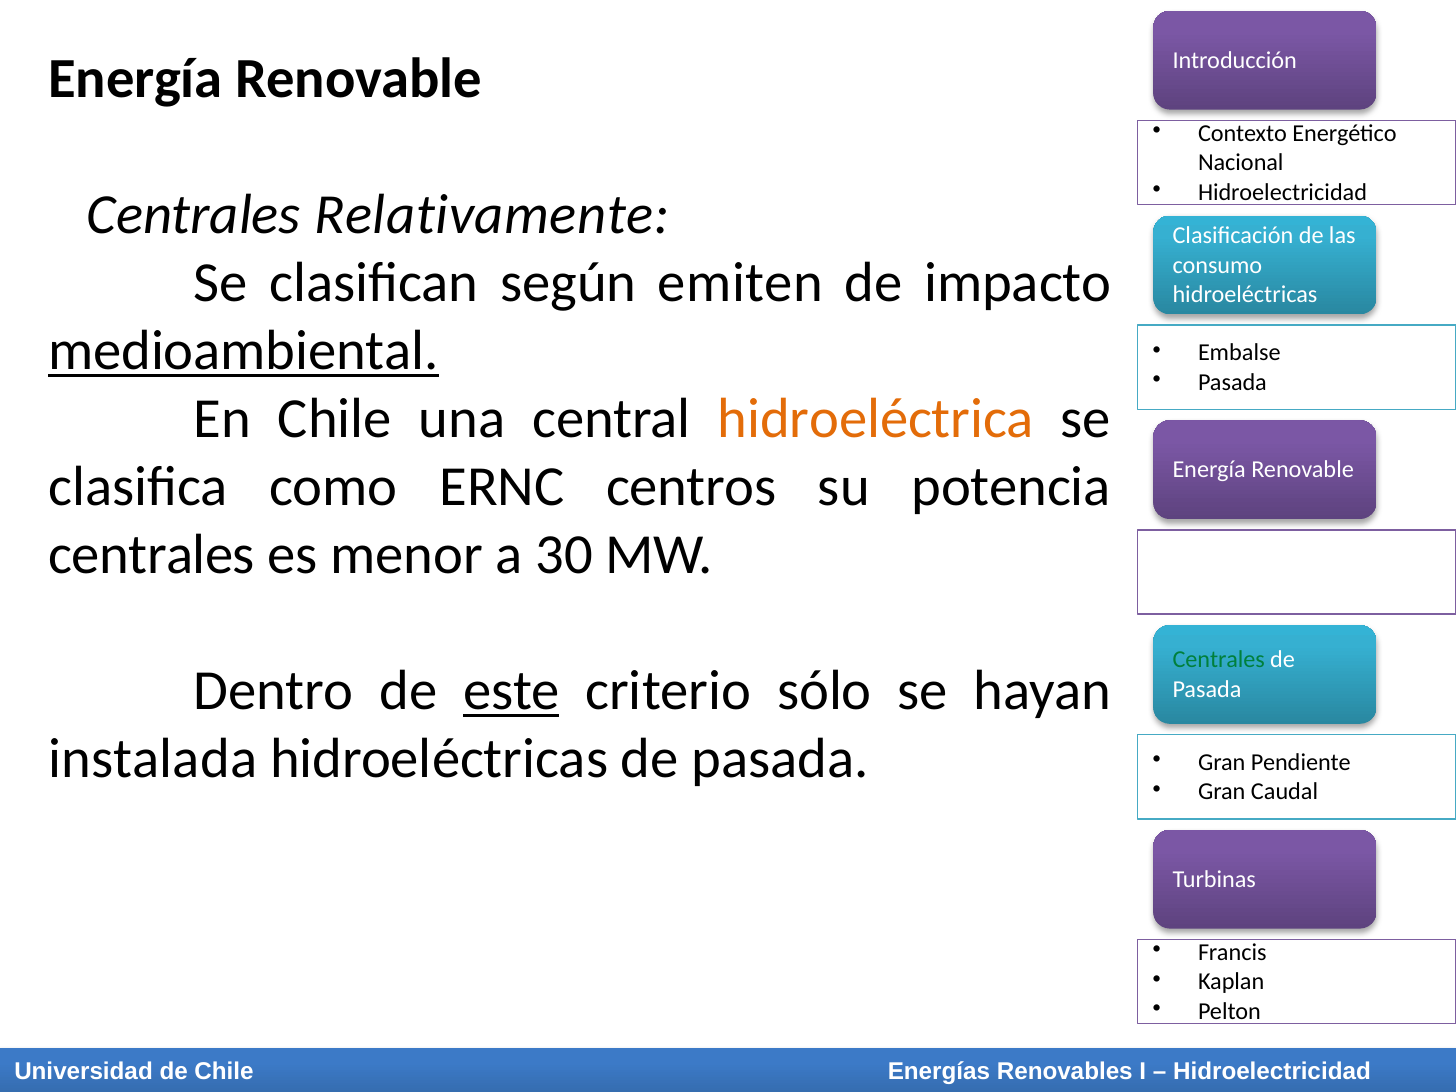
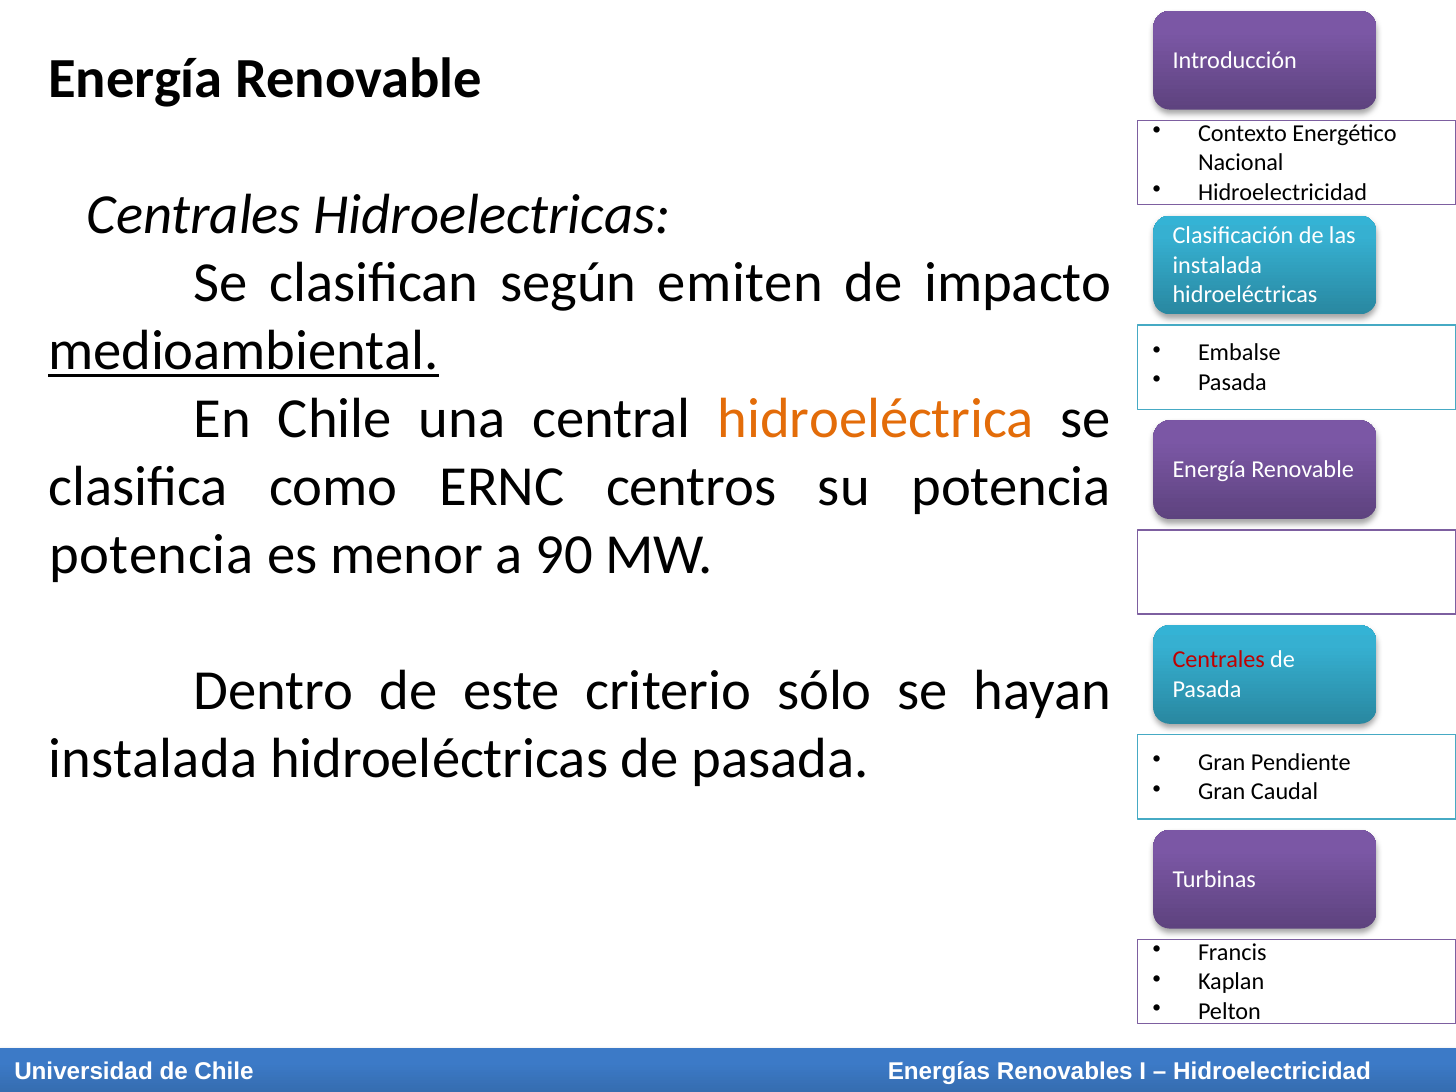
Relativamente: Relativamente -> Hidroelectricas
consumo at (1217, 265): consumo -> instalada
centrales at (152, 555): centrales -> potencia
30: 30 -> 90
Centrales at (1219, 660) colour: green -> red
este underline: present -> none
